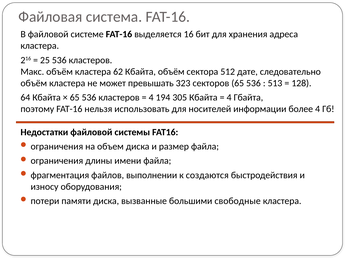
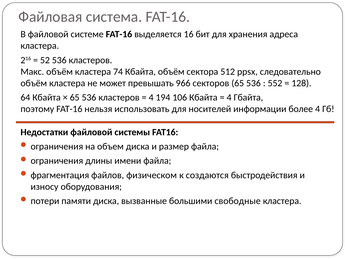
25: 25 -> 52
62: 62 -> 74
дате: дате -> ppsx
323: 323 -> 966
513: 513 -> 552
305: 305 -> 106
выполнении: выполнении -> физическом
